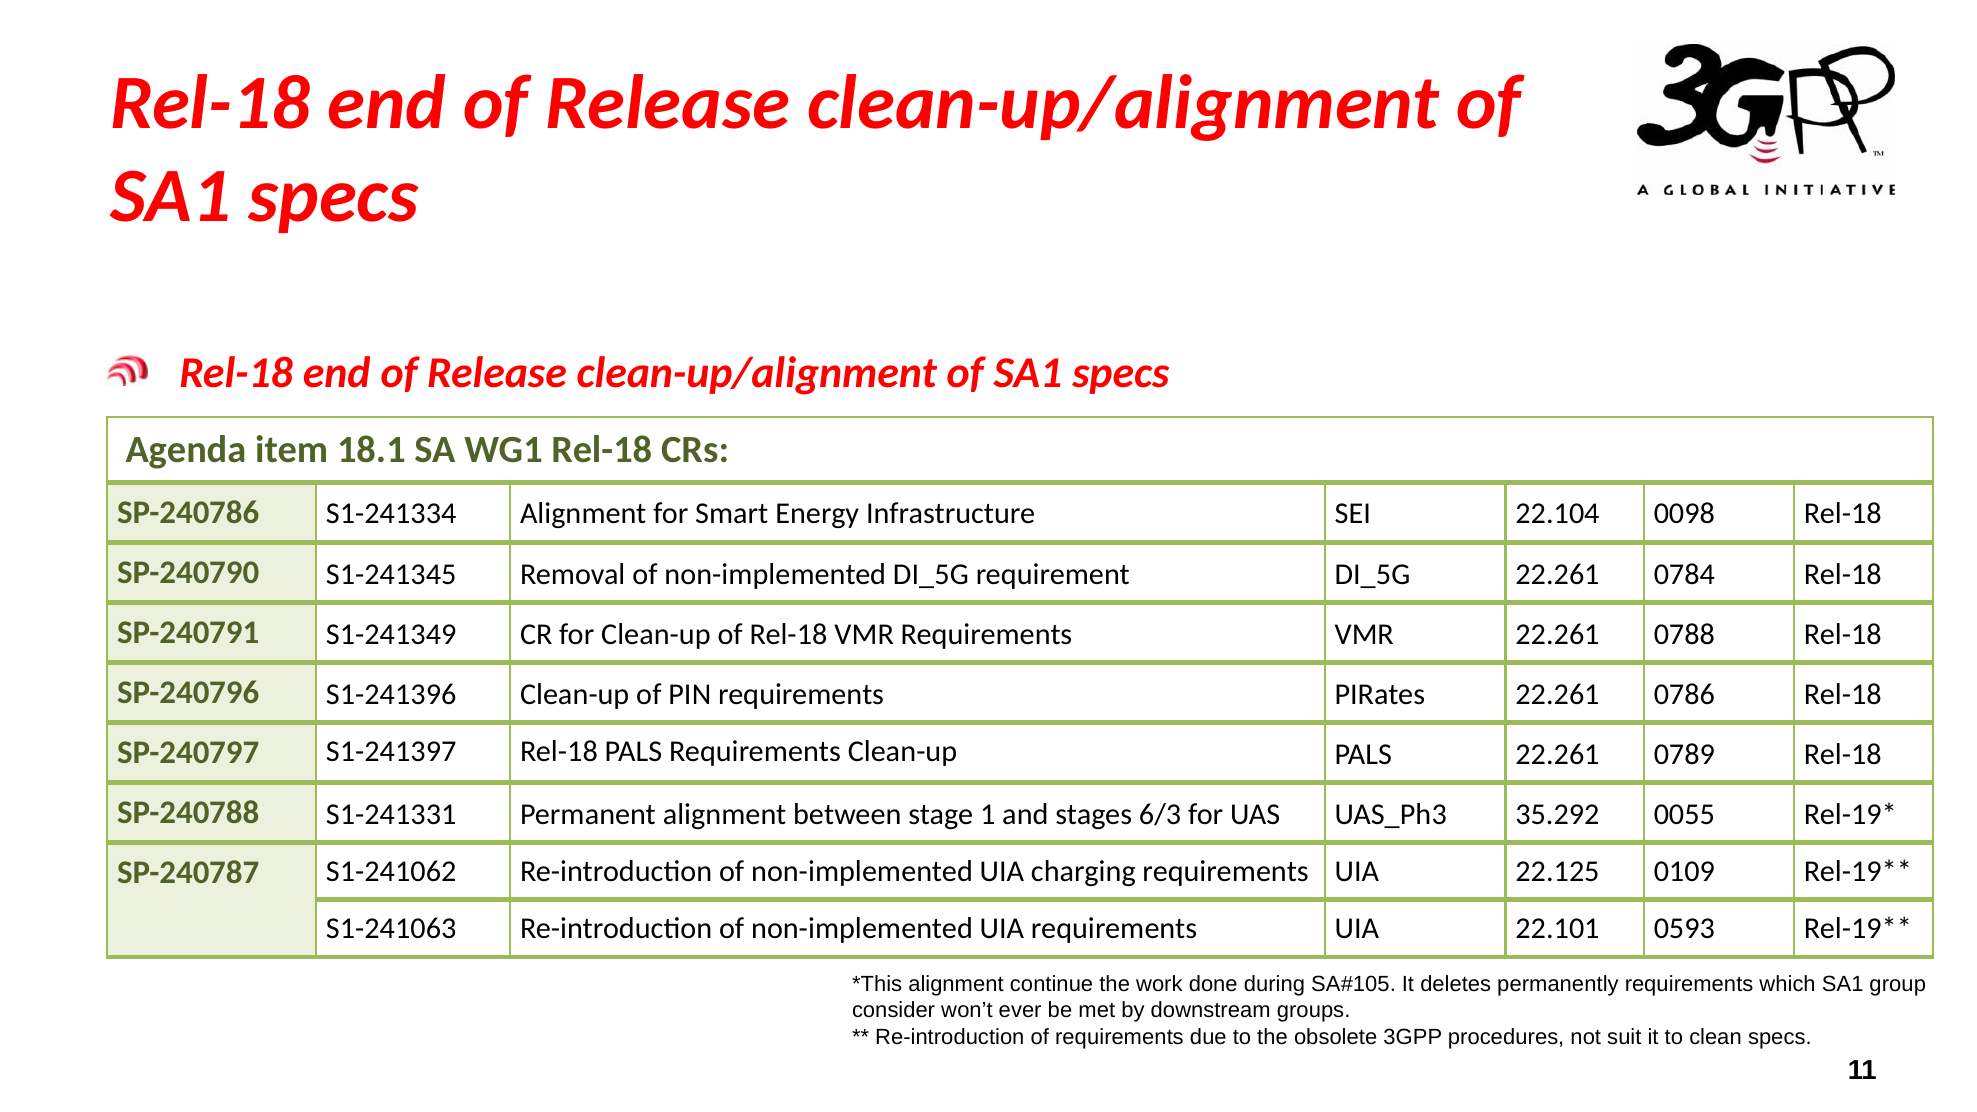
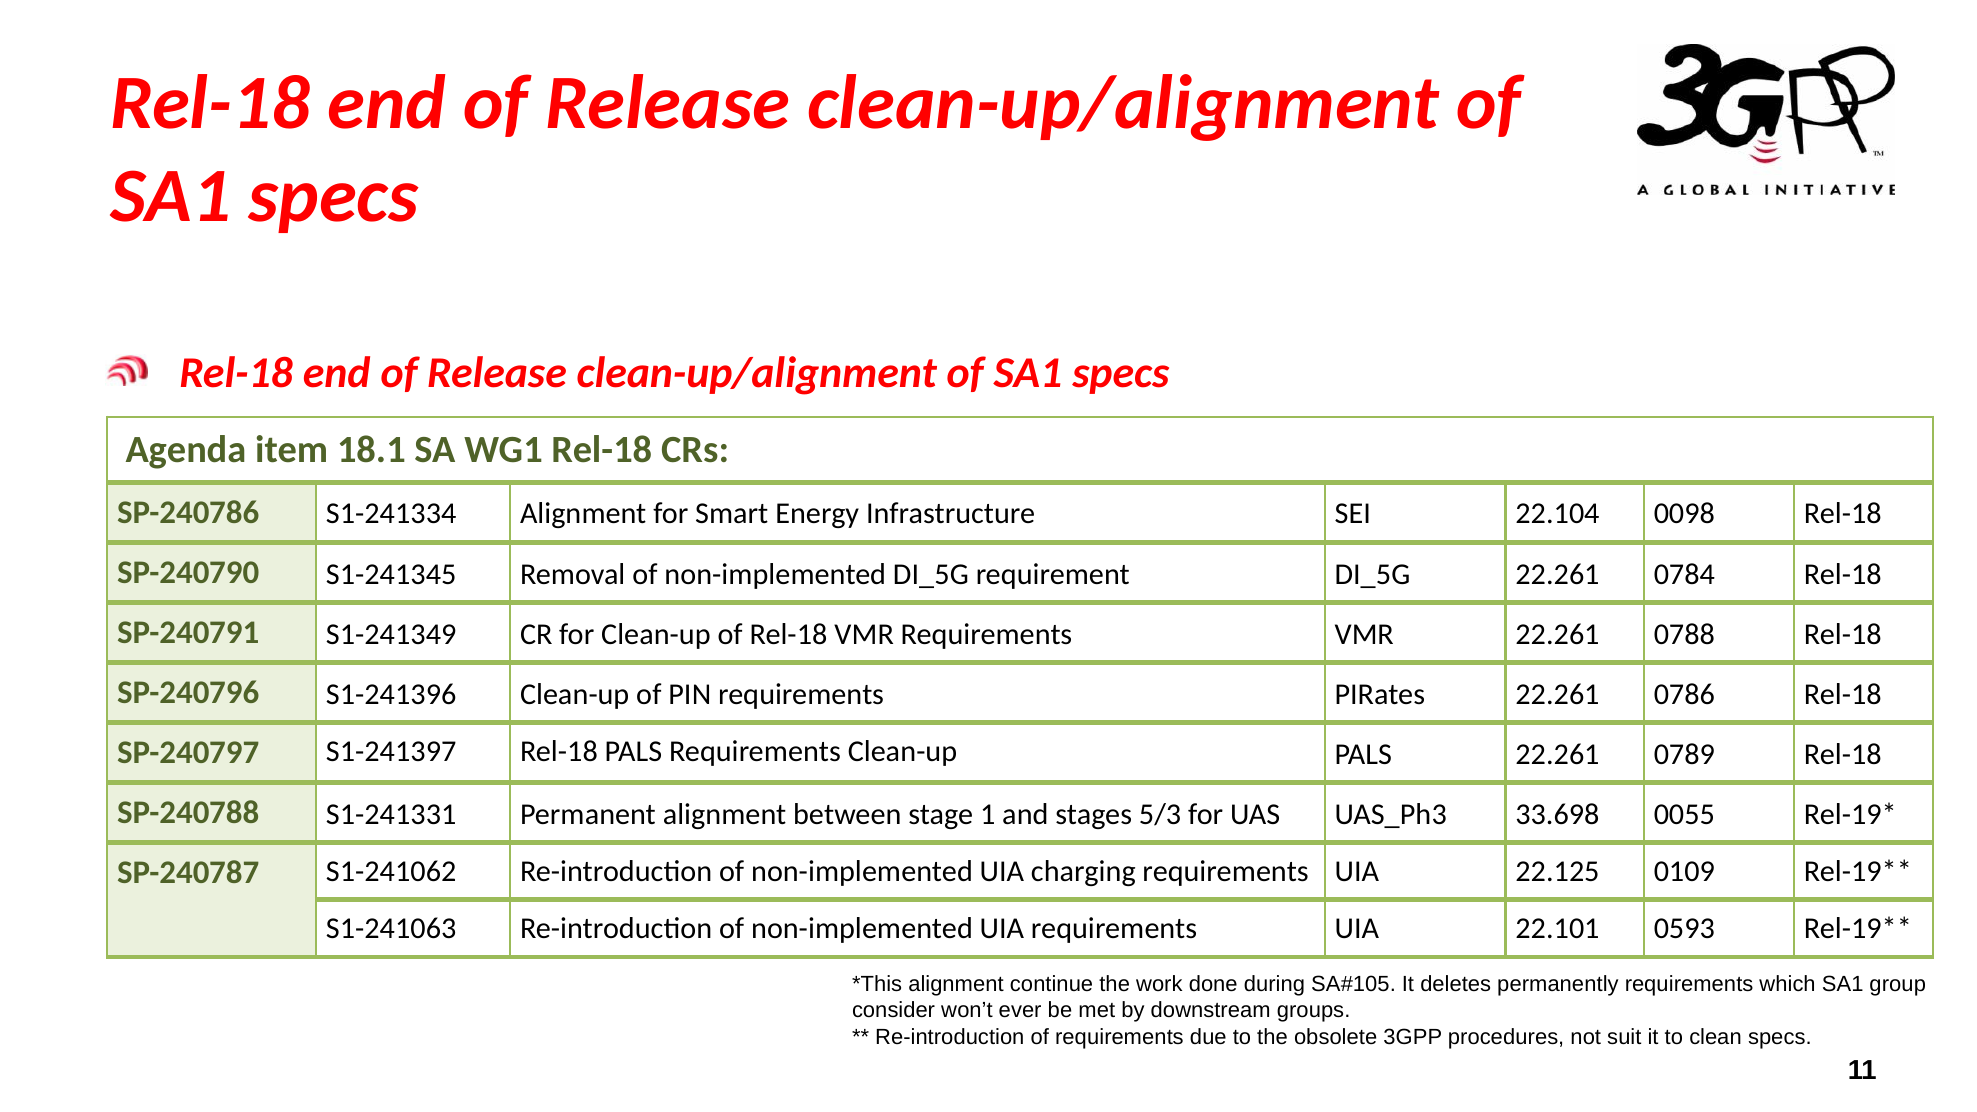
6/3: 6/3 -> 5/3
35.292: 35.292 -> 33.698
